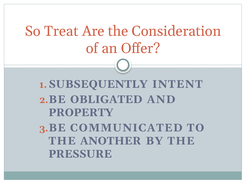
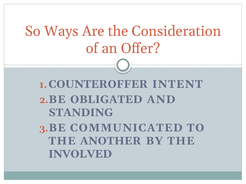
Treat: Treat -> Ways
SUBSEQUENTLY: SUBSEQUENTLY -> COUNTEROFFER
PROPERTY: PROPERTY -> STANDING
PRESSURE: PRESSURE -> INVOLVED
